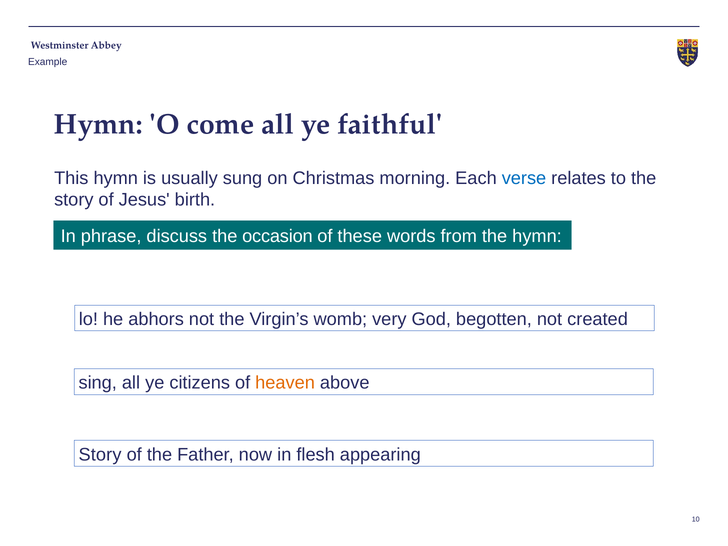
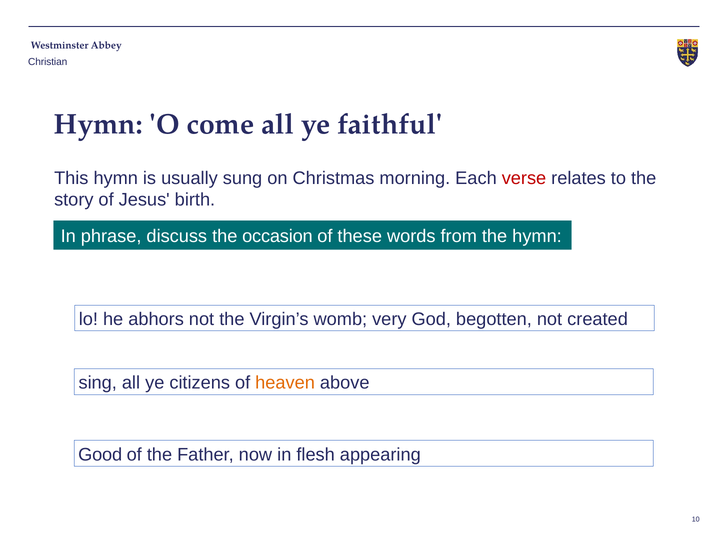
Example: Example -> Christian
verse colour: blue -> red
Story at (100, 455): Story -> Good
